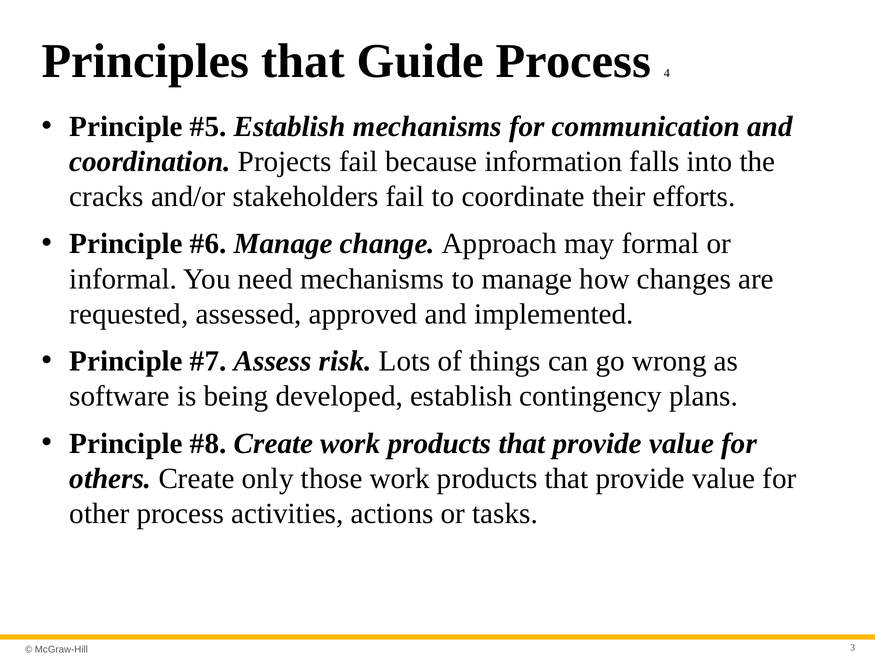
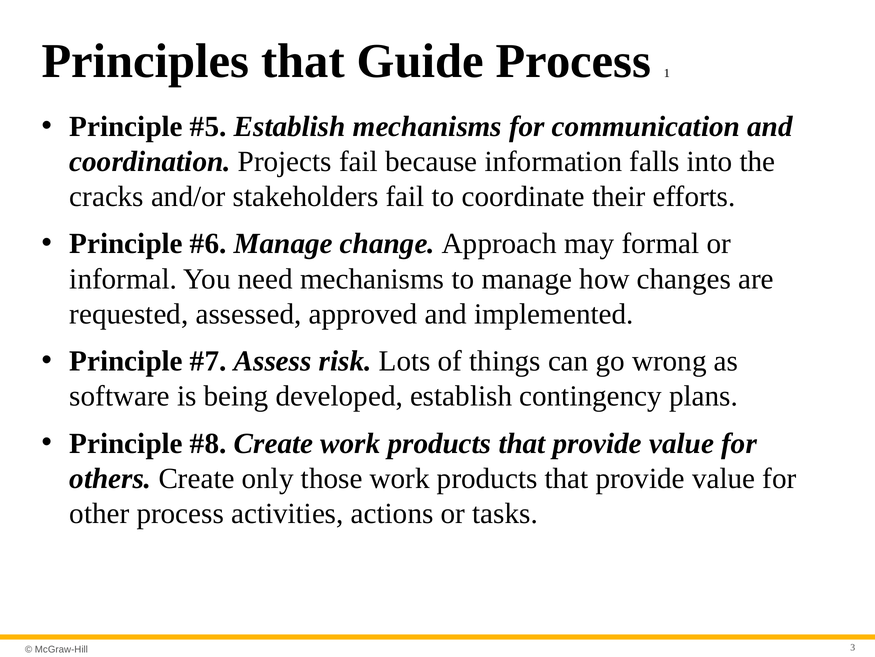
4: 4 -> 1
